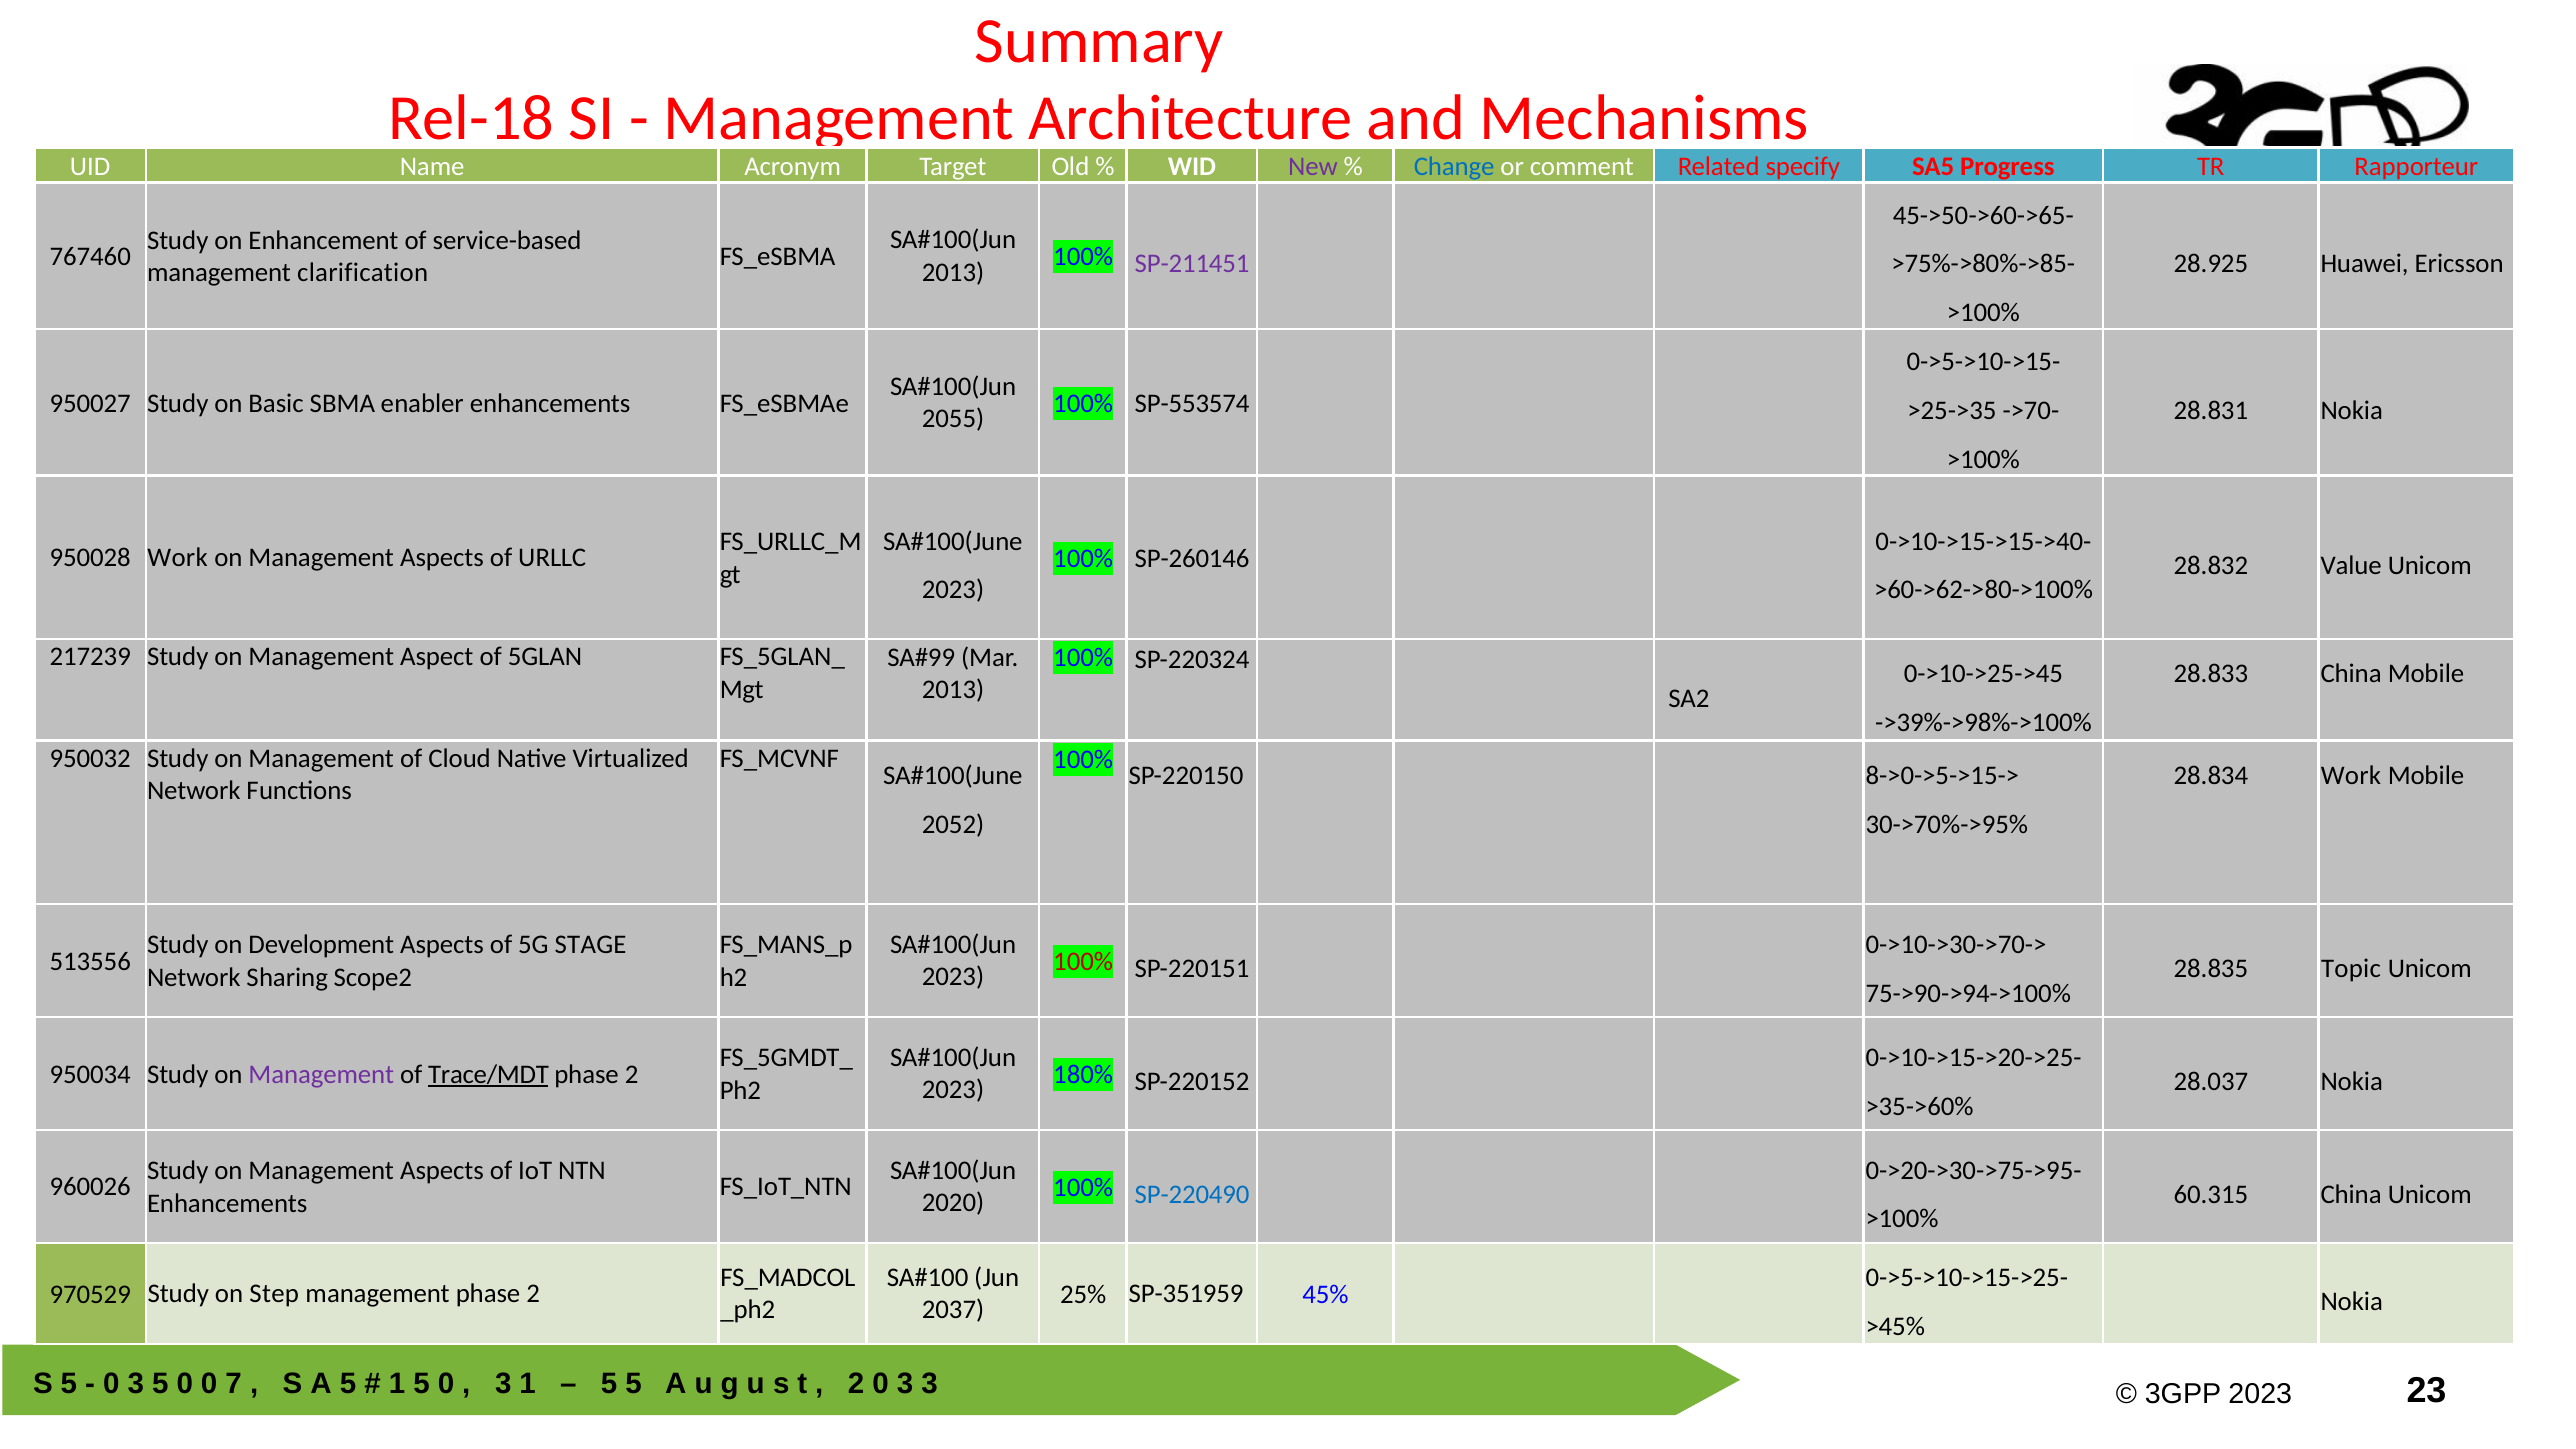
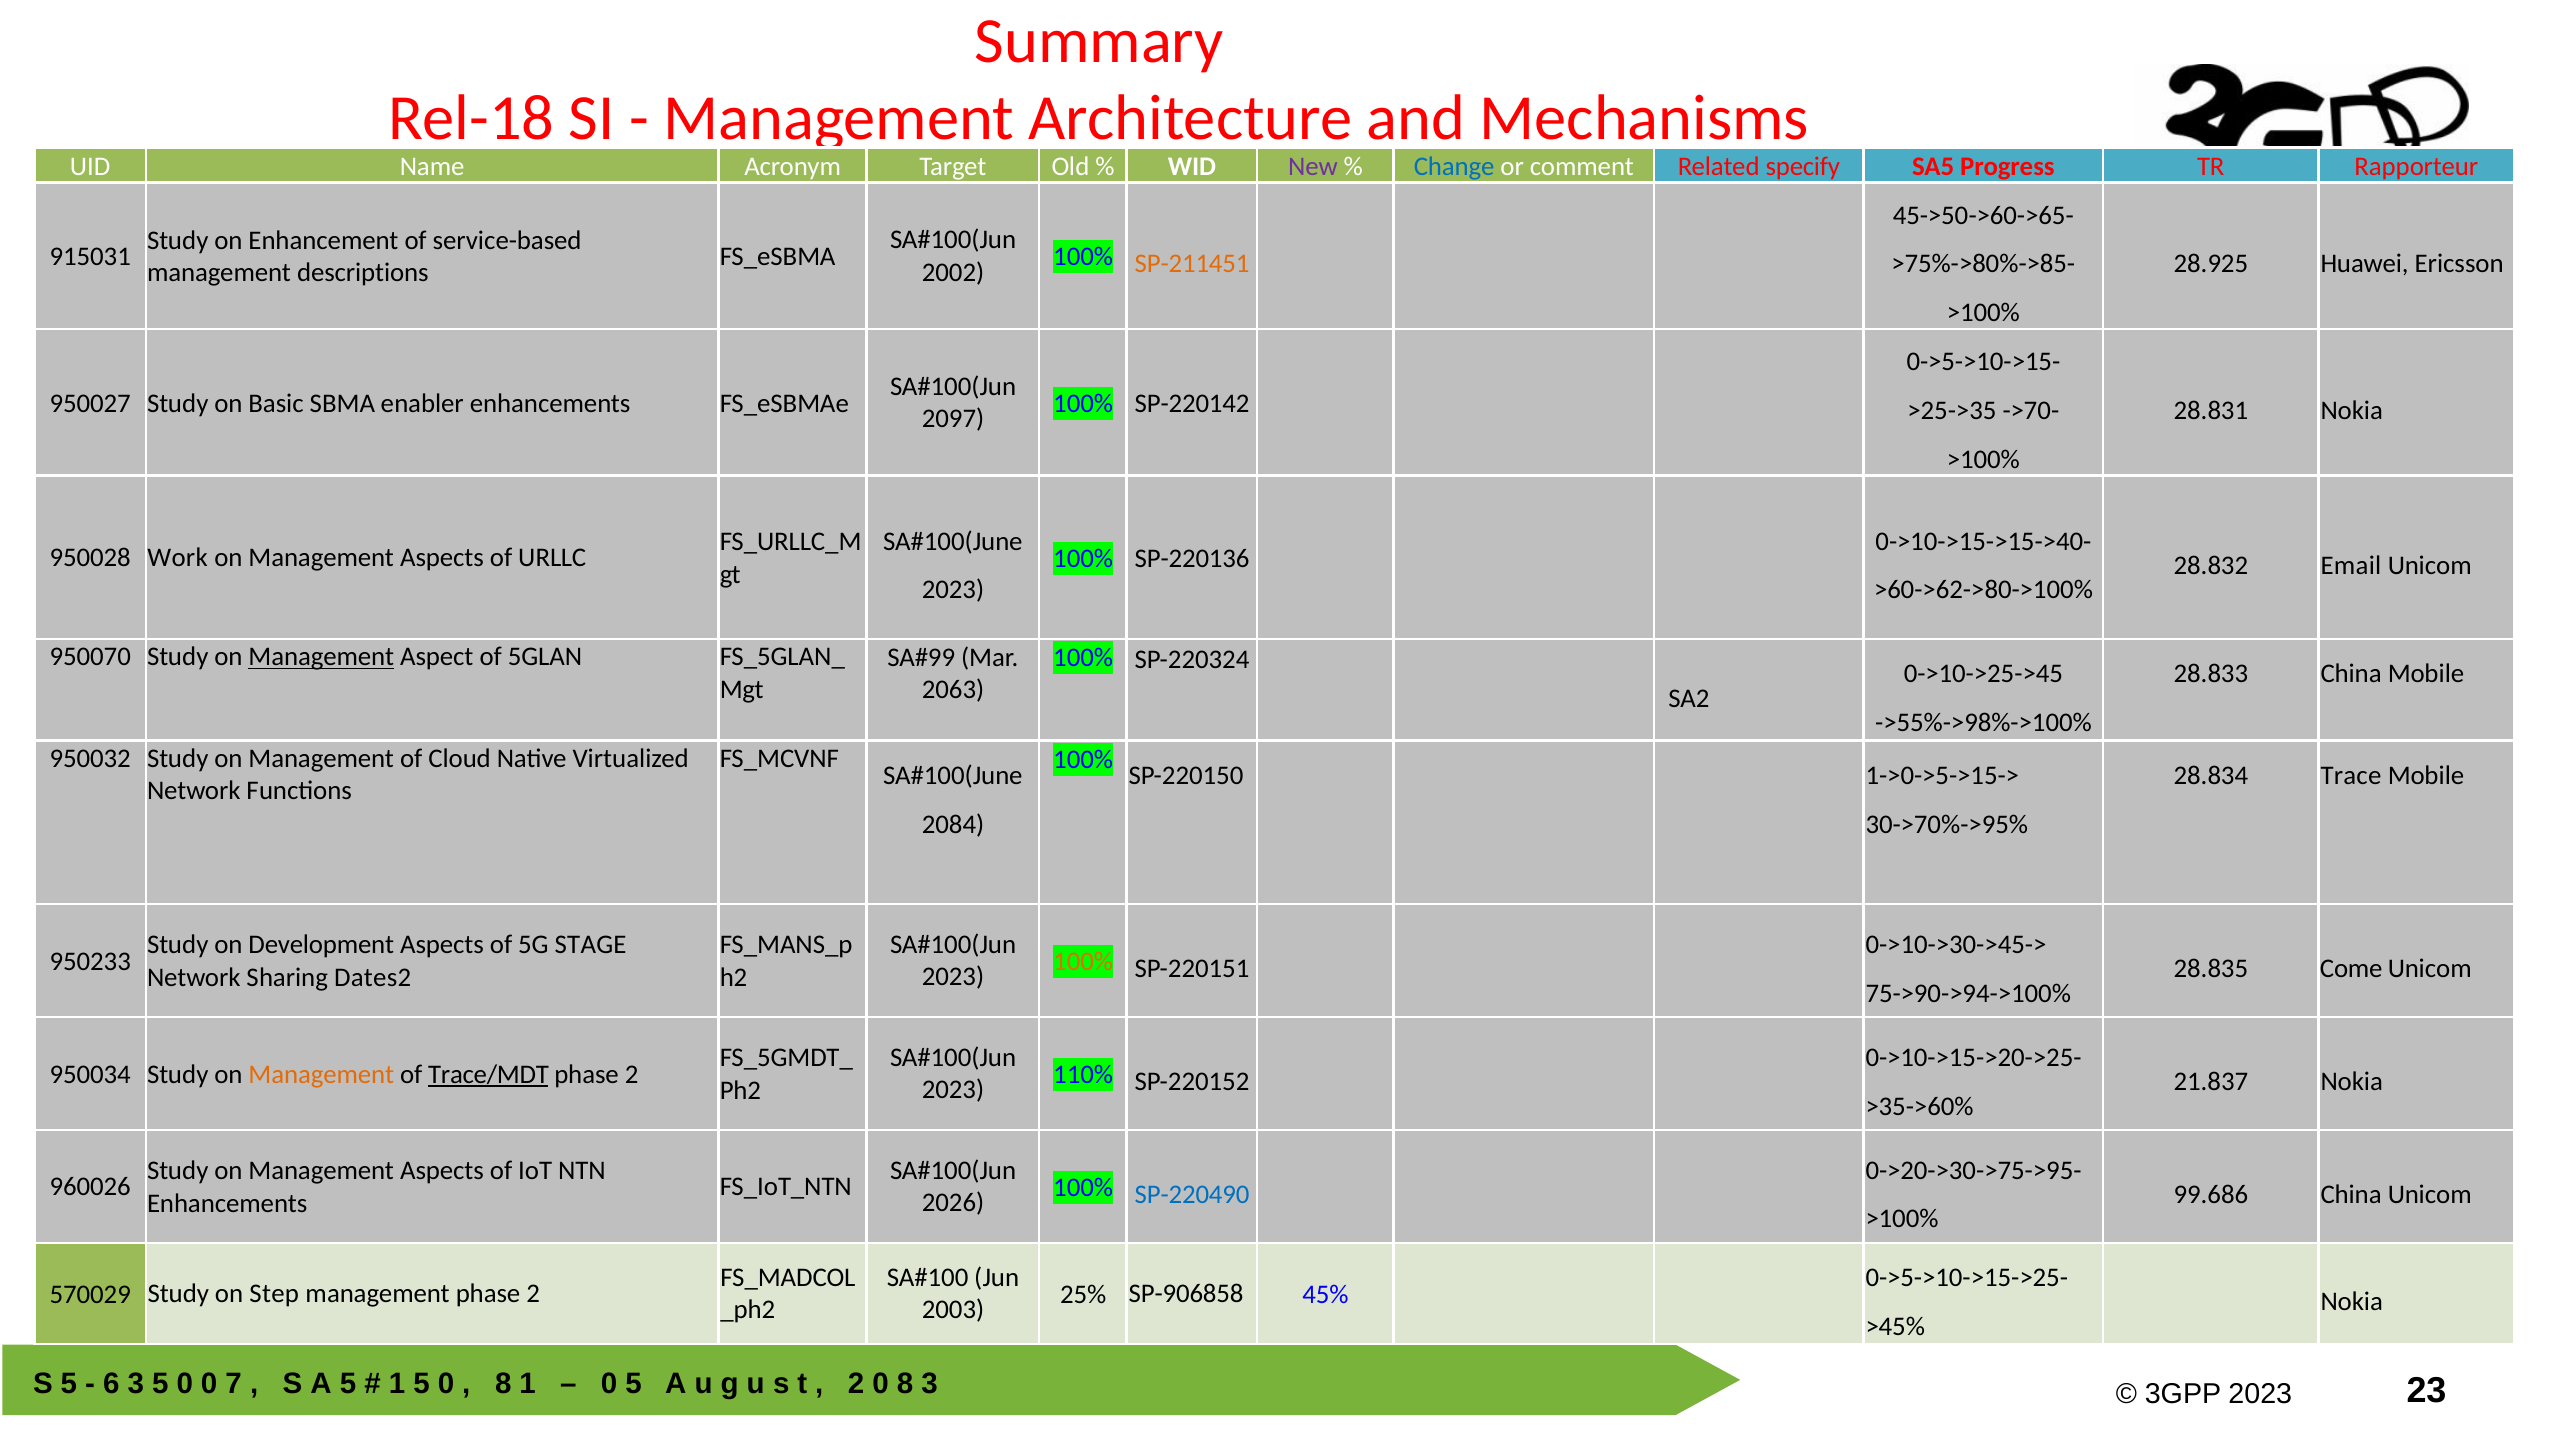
767460: 767460 -> 915031
SP-211451 colour: purple -> orange
2013 at (953, 272): 2013 -> 2002
clarification: clarification -> descriptions
SP-553574: SP-553574 -> SP-220142
2055: 2055 -> 2097
SP-260146: SP-260146 -> SP-220136
Value: Value -> Email
217239: 217239 -> 950070
Management at (321, 657) underline: none -> present
2013 at (953, 690): 2013 -> 2063
->39%->98%->100%: ->39%->98%->100% -> ->55%->98%->100%
8->0->5->15->: 8->0->5->15-> -> 1->0->5->15->
28.834 Work: Work -> Trace
2052: 2052 -> 2084
0->10->30->70->: 0->10->30->70-> -> 0->10->30->45->
513556: 513556 -> 950233
100% at (1083, 962) colour: red -> orange
Topic: Topic -> Come
Scope2: Scope2 -> Dates2
Management at (321, 1074) colour: purple -> orange
180%: 180% -> 110%
28.037: 28.037 -> 21.837
60.315: 60.315 -> 99.686
2020: 2020 -> 2026
970529: 970529 -> 570029
SP-351959: SP-351959 -> SP-906858
2037: 2037 -> 2003
0 at (111, 1384): 0 -> 6
3 at (503, 1384): 3 -> 8
5 at (609, 1384): 5 -> 0
3 at (905, 1384): 3 -> 8
